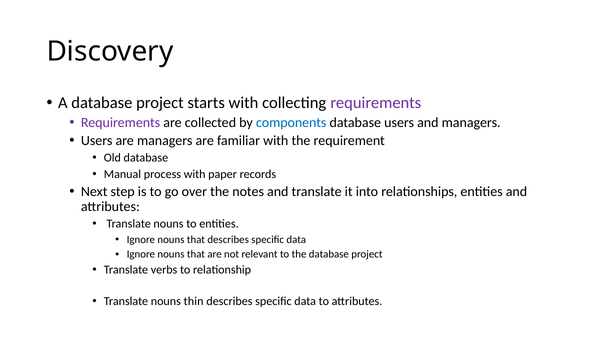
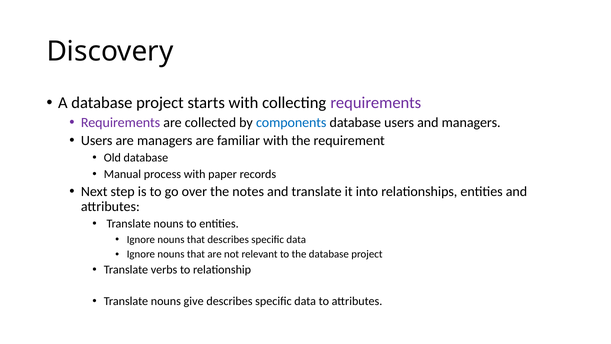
thin: thin -> give
